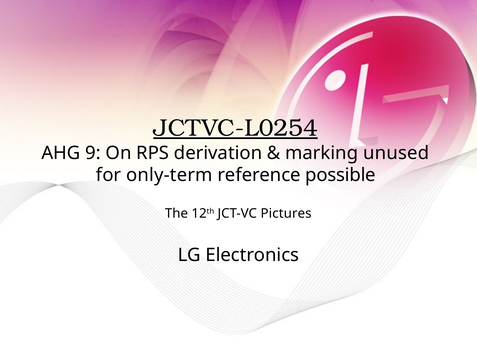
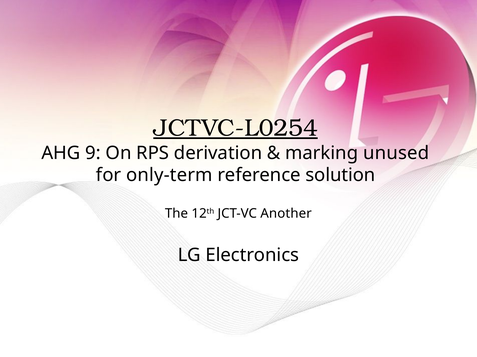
possible: possible -> solution
Pictures: Pictures -> Another
